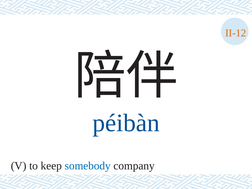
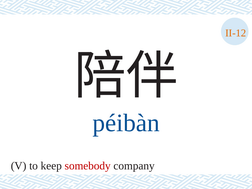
somebody colour: blue -> red
